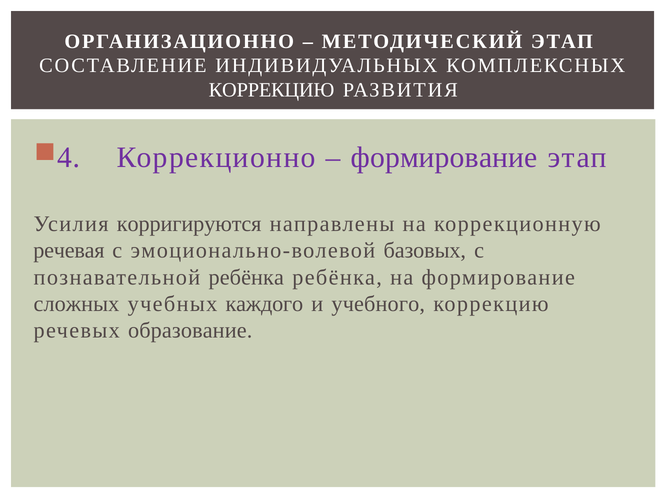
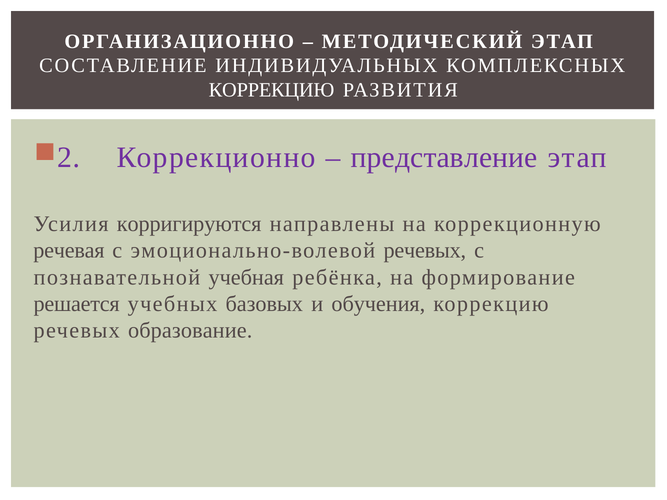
4: 4 -> 2
формирование at (444, 158): формирование -> представление
эмоционально-волевой базовых: базовых -> речевых
познавательной ребёнка: ребёнка -> учебная
сложных: сложных -> решается
каждого: каждого -> базовых
учебного: учебного -> обучения
